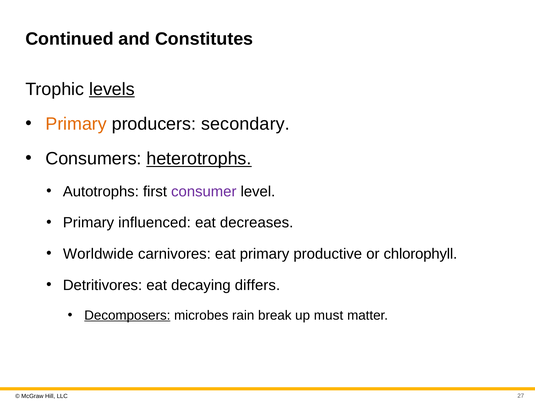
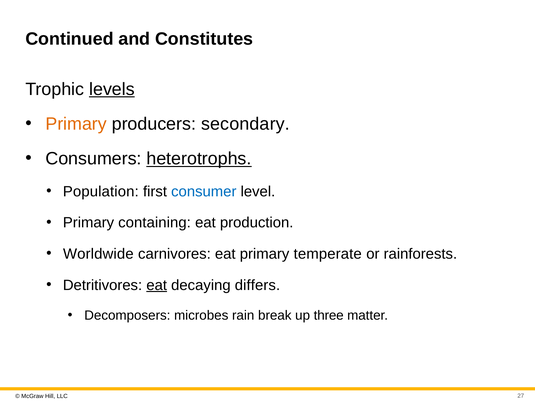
Autotrophs: Autotrophs -> Population
consumer colour: purple -> blue
influenced: influenced -> containing
decreases: decreases -> production
productive: productive -> temperate
chlorophyll: chlorophyll -> rainforests
eat at (157, 285) underline: none -> present
Decomposers underline: present -> none
must: must -> three
